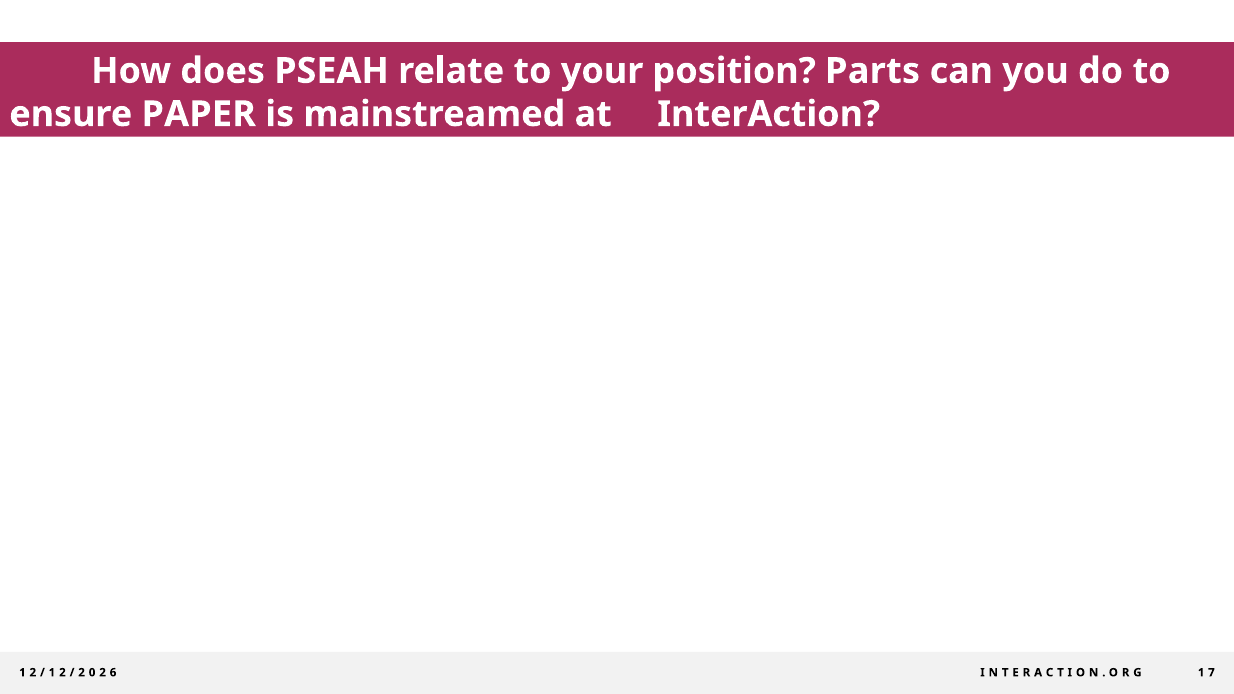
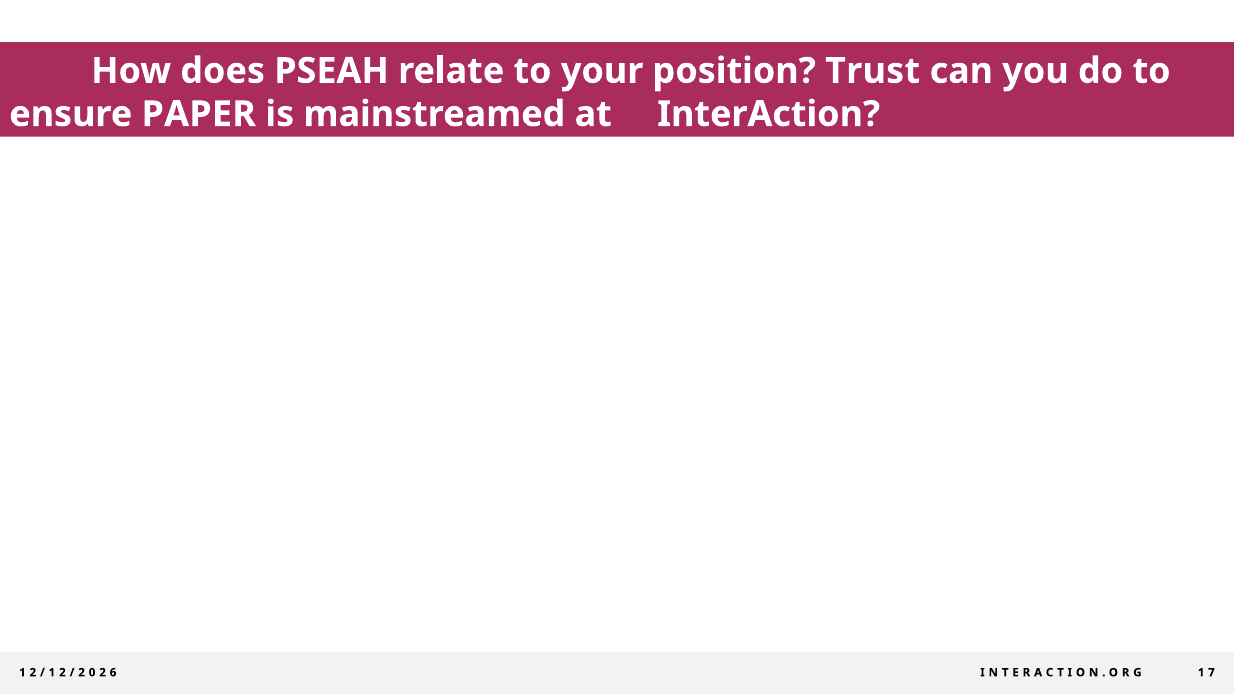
Parts: Parts -> Trust
